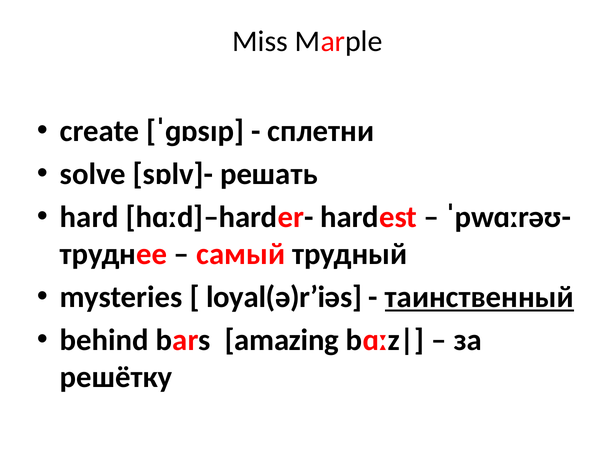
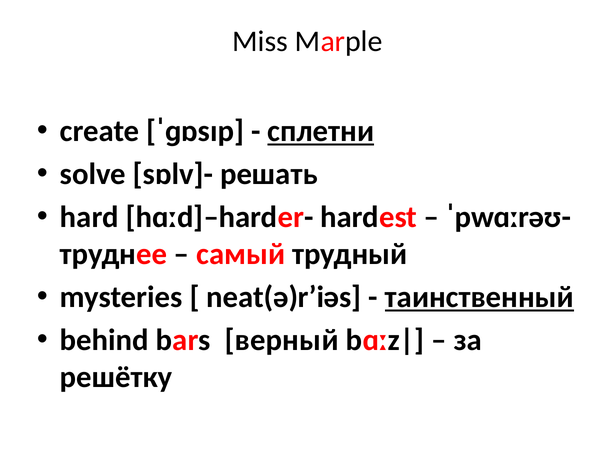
сплетни underline: none -> present
loyal(ə)r’iəs: loyal(ə)r’iəs -> neat(ə)r’iəs
amazing: amazing -> верный
